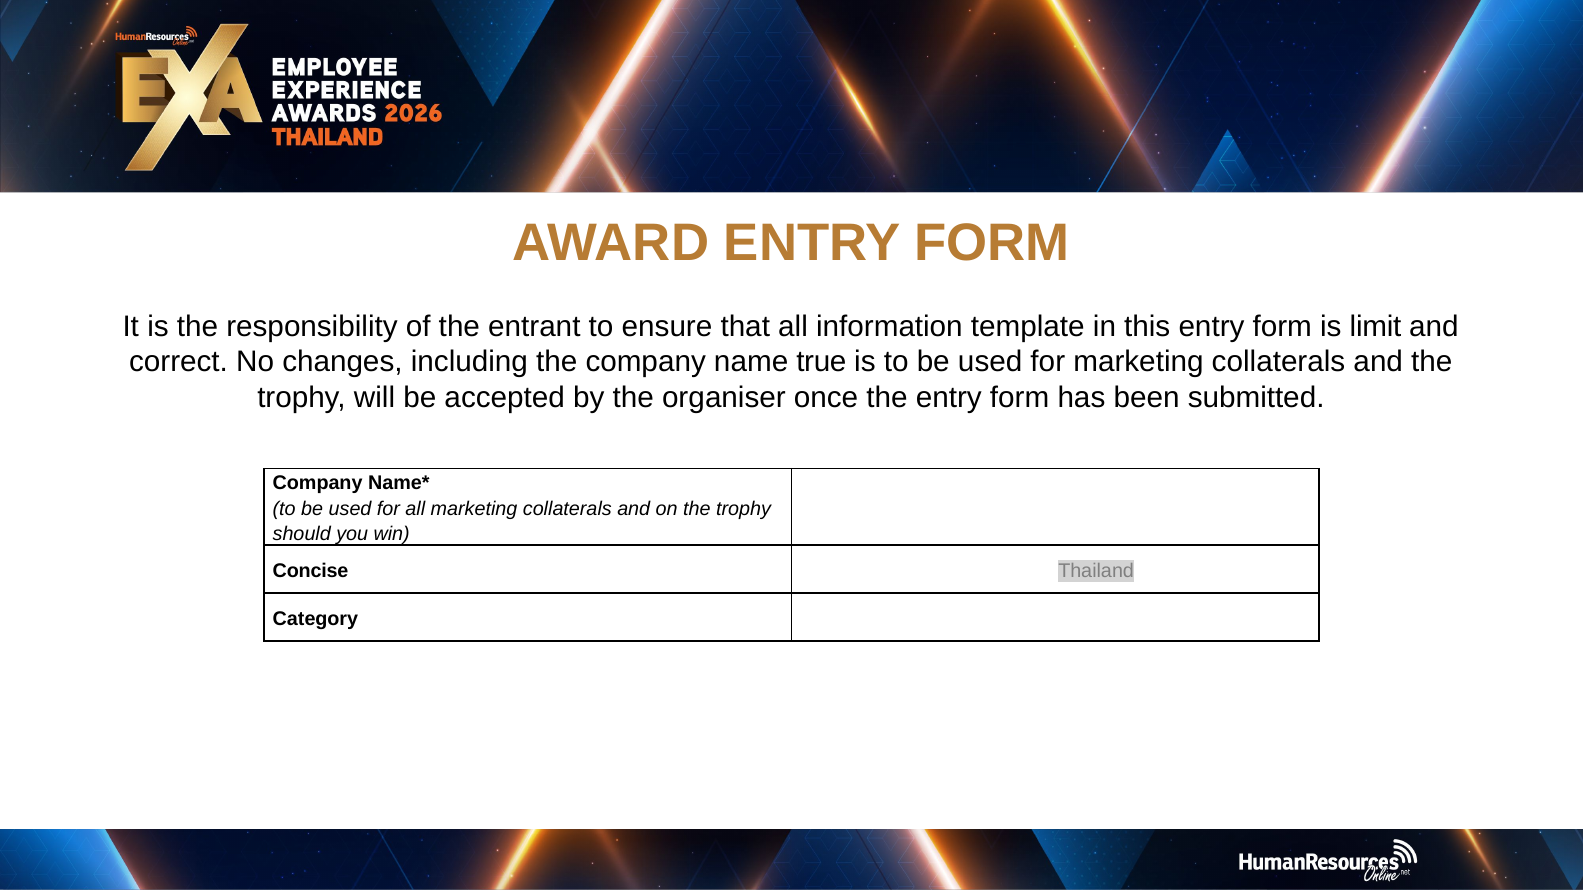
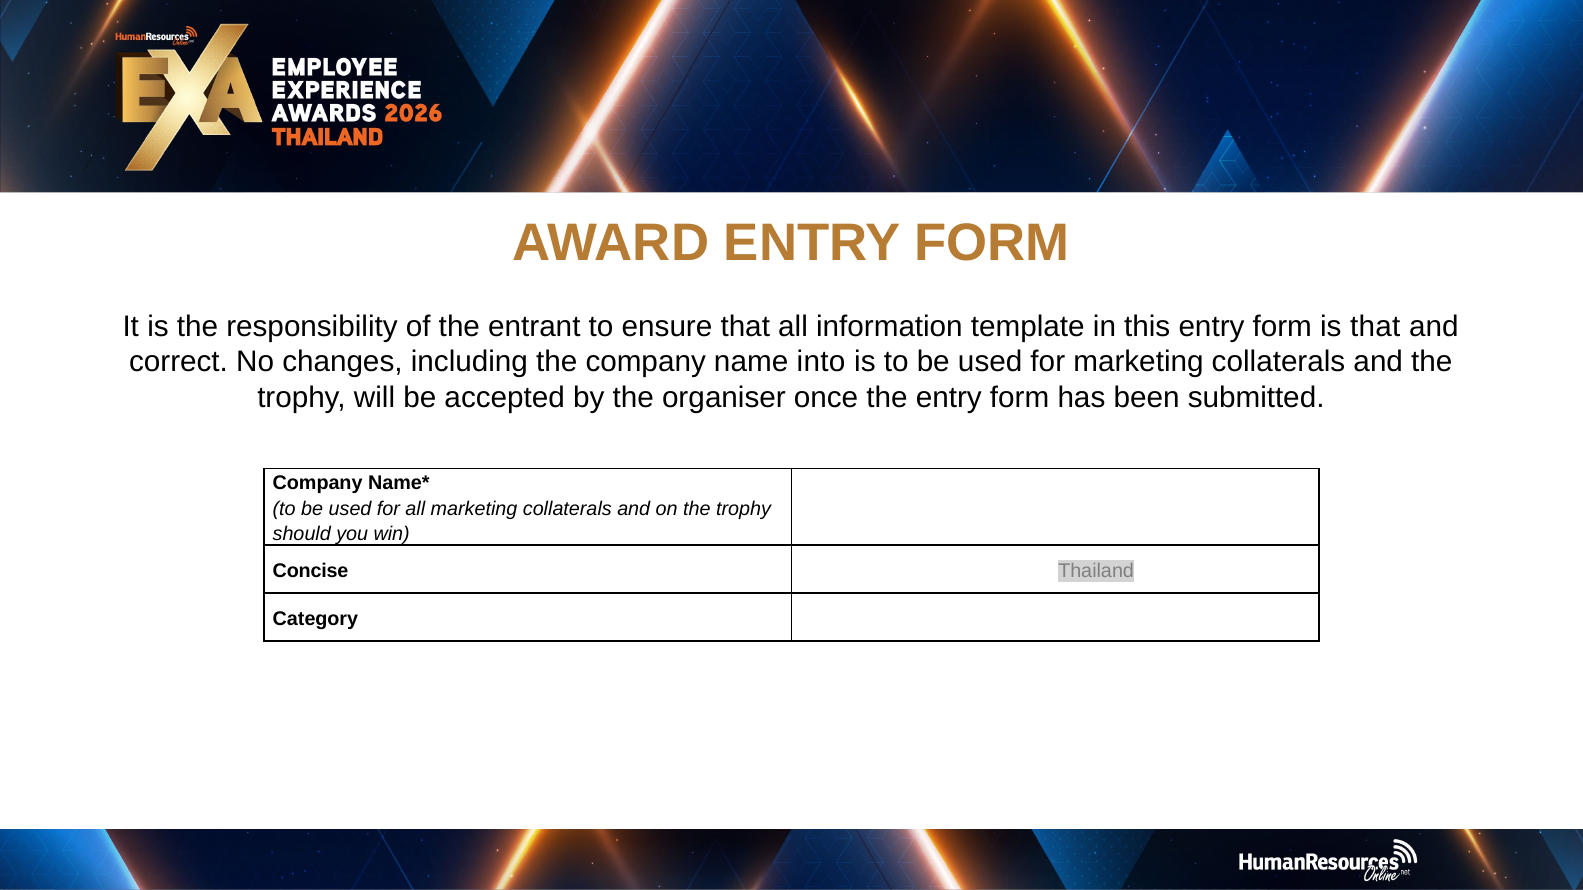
is limit: limit -> that
true: true -> into
